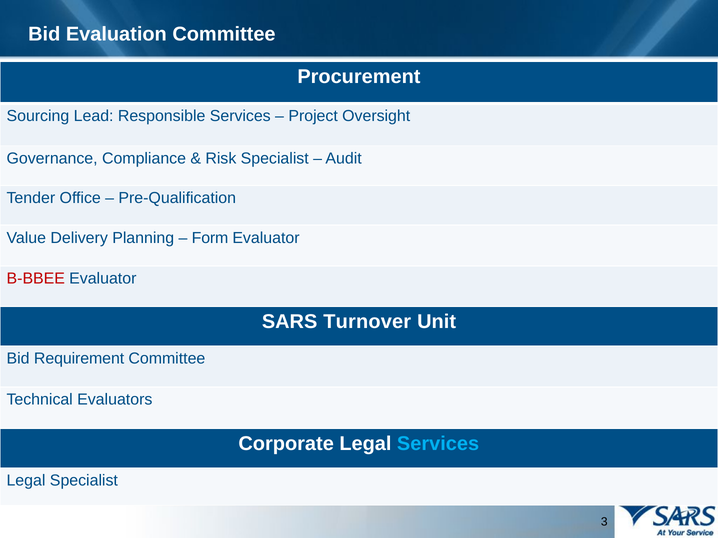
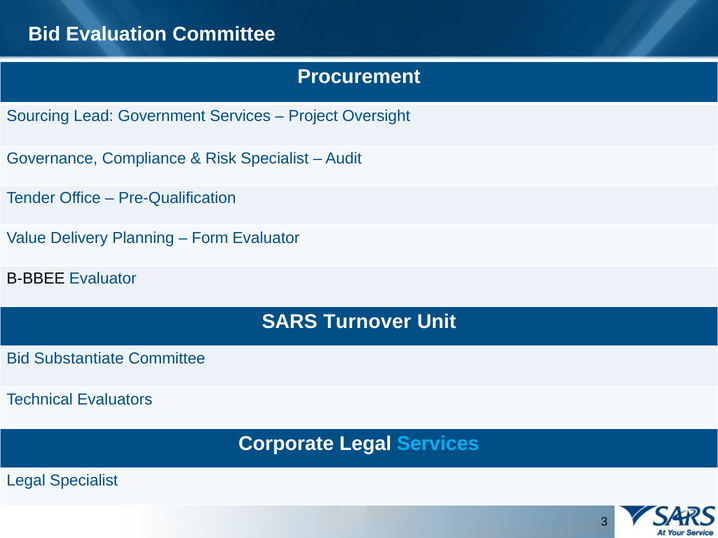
Responsible: Responsible -> Government
B-BBEE colour: red -> black
Requirement: Requirement -> Substantiate
